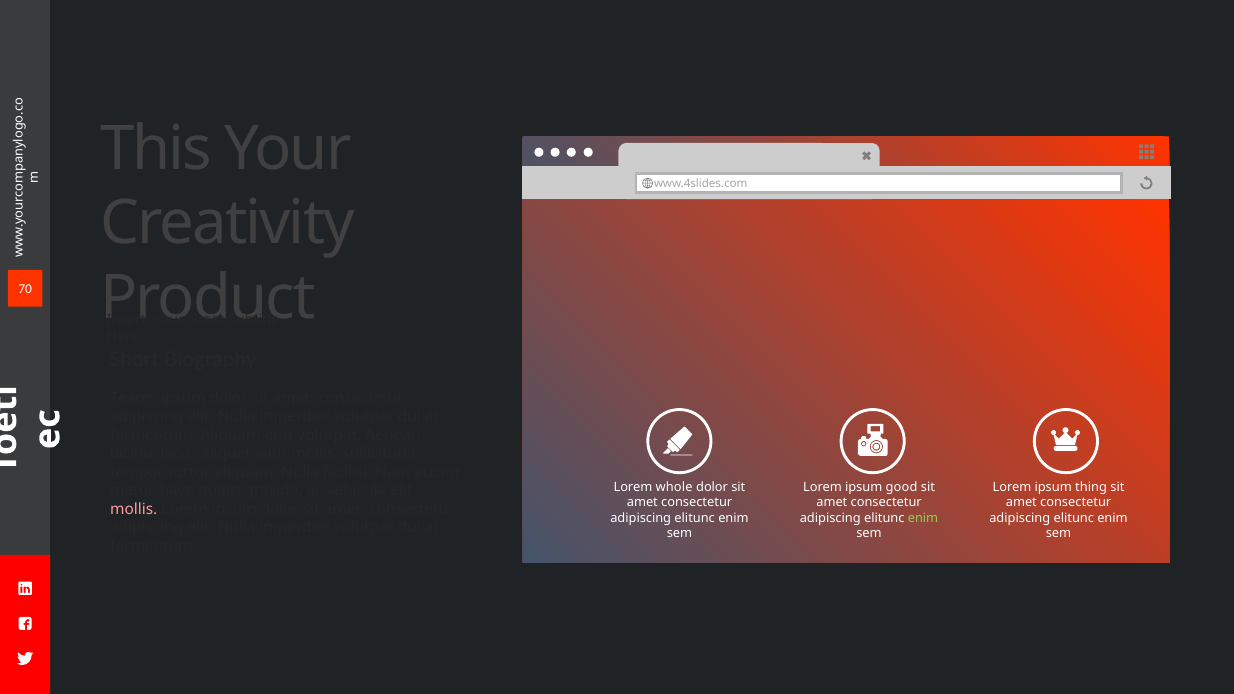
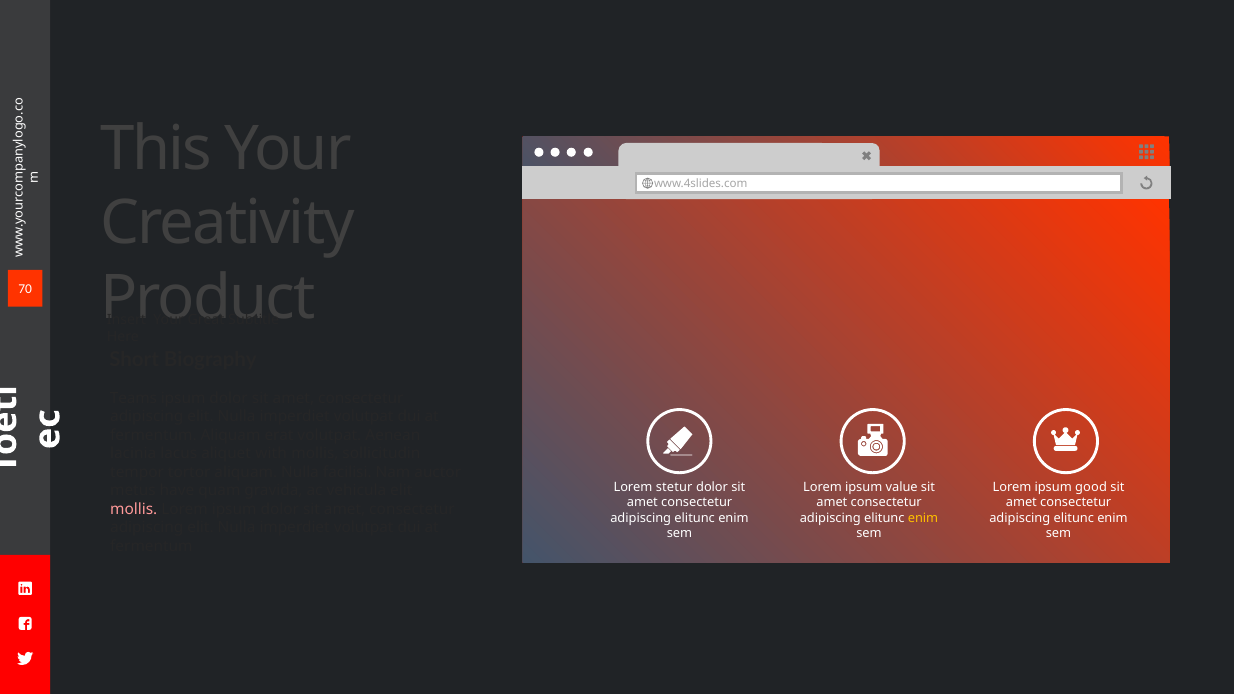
whole: whole -> stetur
good: good -> value
thing: thing -> good
enim at (923, 518) colour: light green -> yellow
